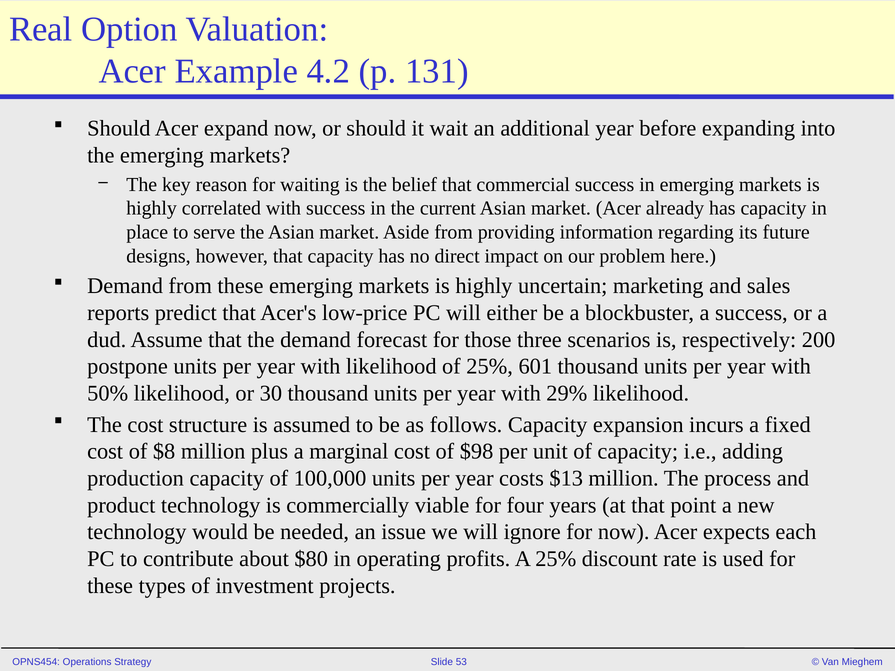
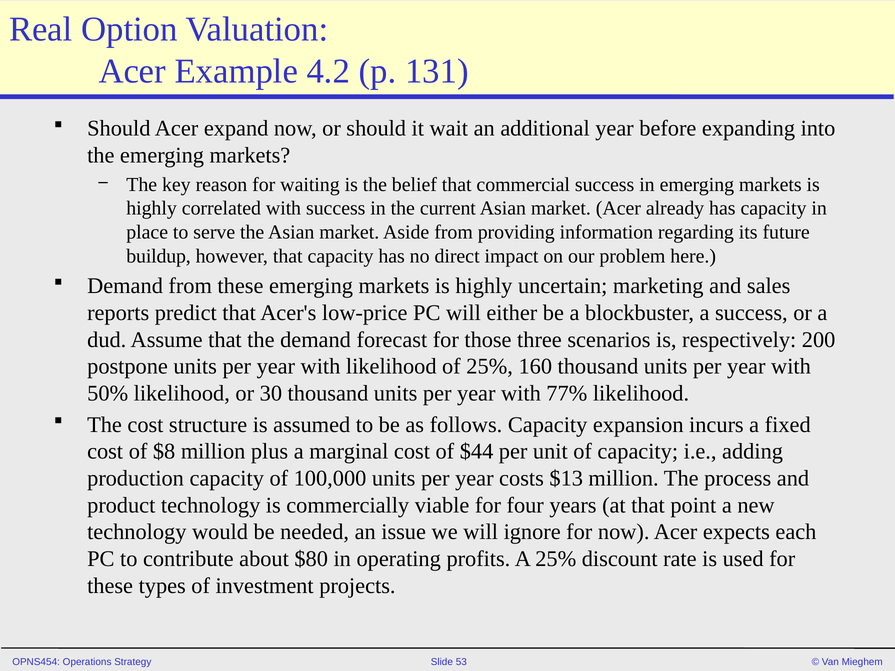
designs: designs -> buildup
601: 601 -> 160
29%: 29% -> 77%
$98: $98 -> $44
